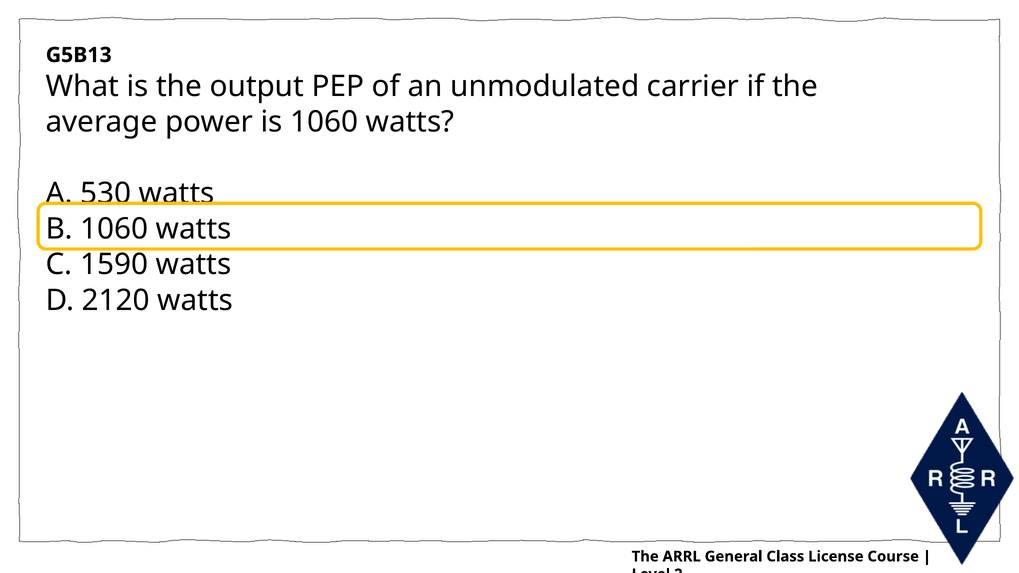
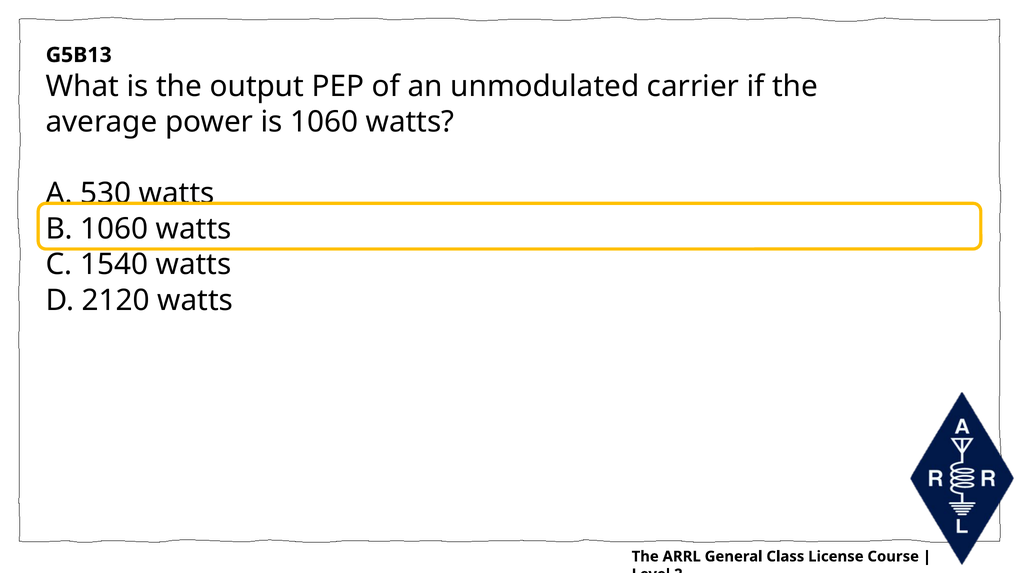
1590: 1590 -> 1540
